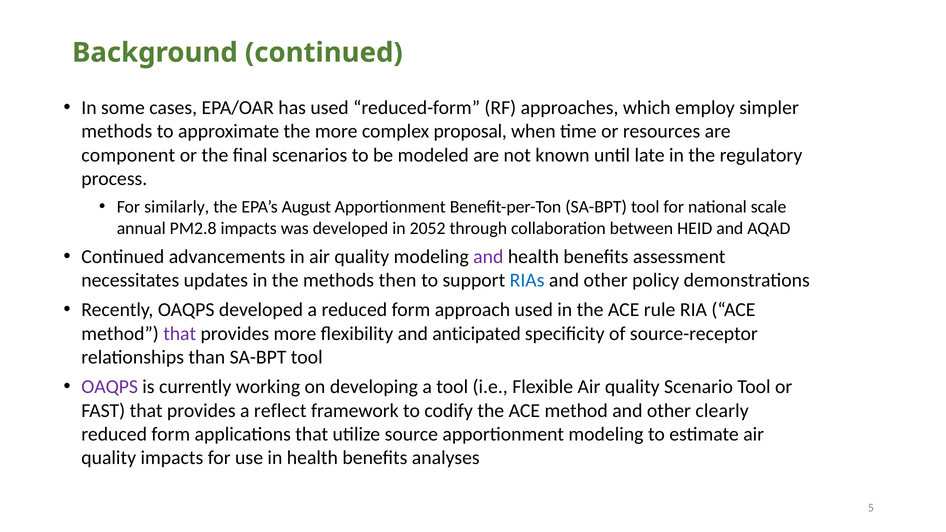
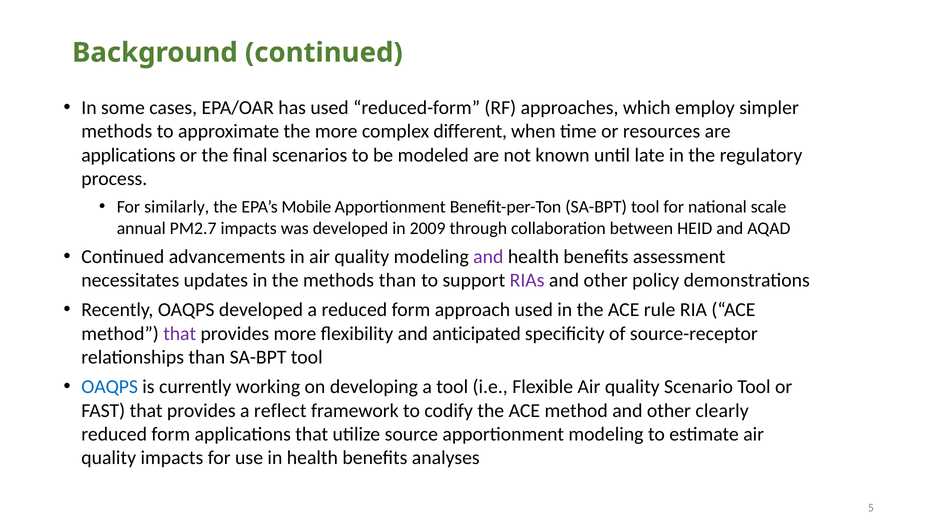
proposal: proposal -> different
component at (128, 155): component -> applications
August: August -> Mobile
PM2.8: PM2.8 -> PM2.7
2052: 2052 -> 2009
methods then: then -> than
RIAs colour: blue -> purple
OAQPS at (110, 387) colour: purple -> blue
